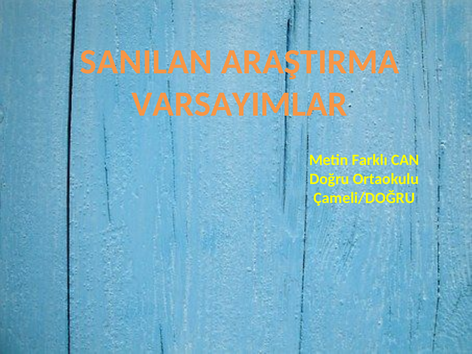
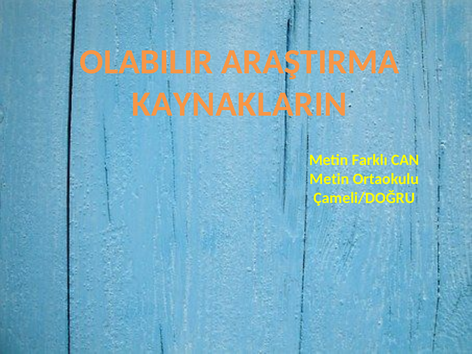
SANILAN: SANILAN -> OLABILIR
VARSAYIMLAR: VARSAYIMLAR -> KAYNAKLARIN
Doğru at (330, 179): Doğru -> Metin
